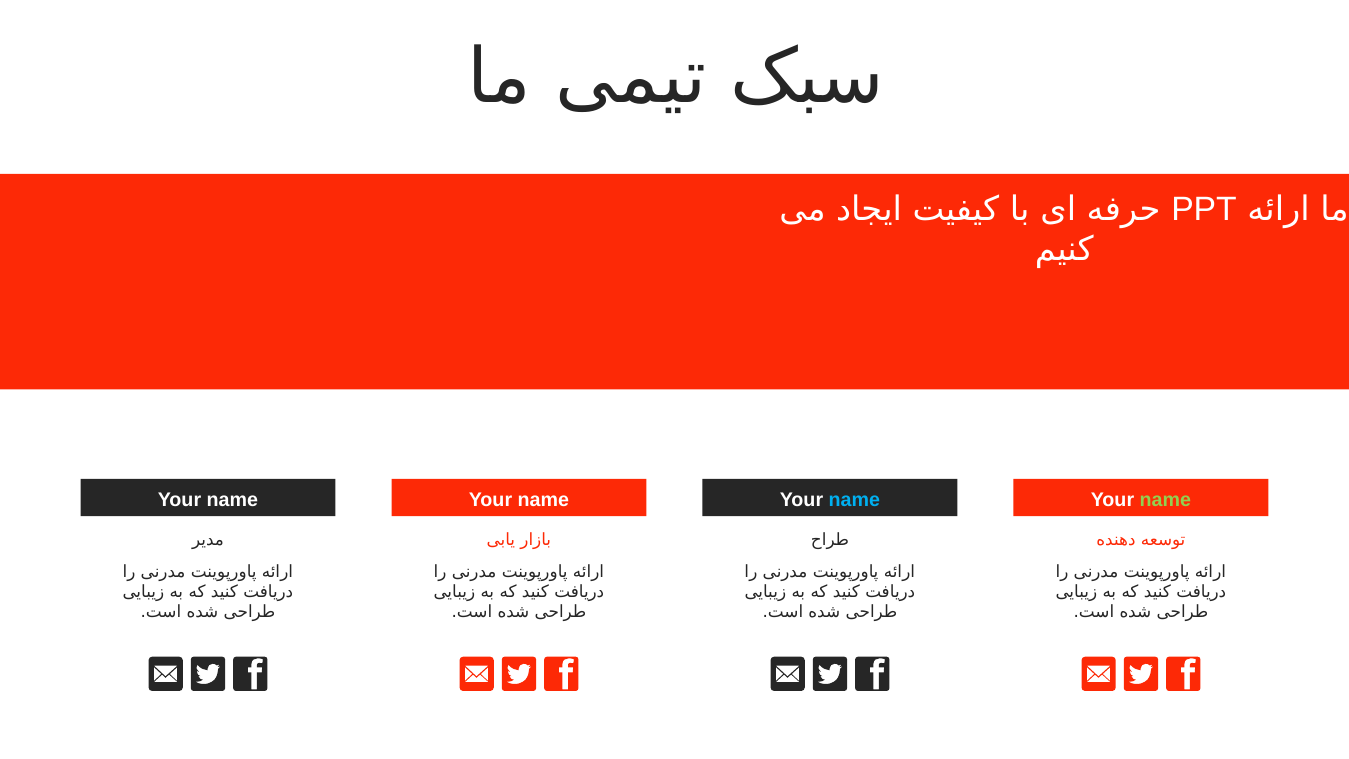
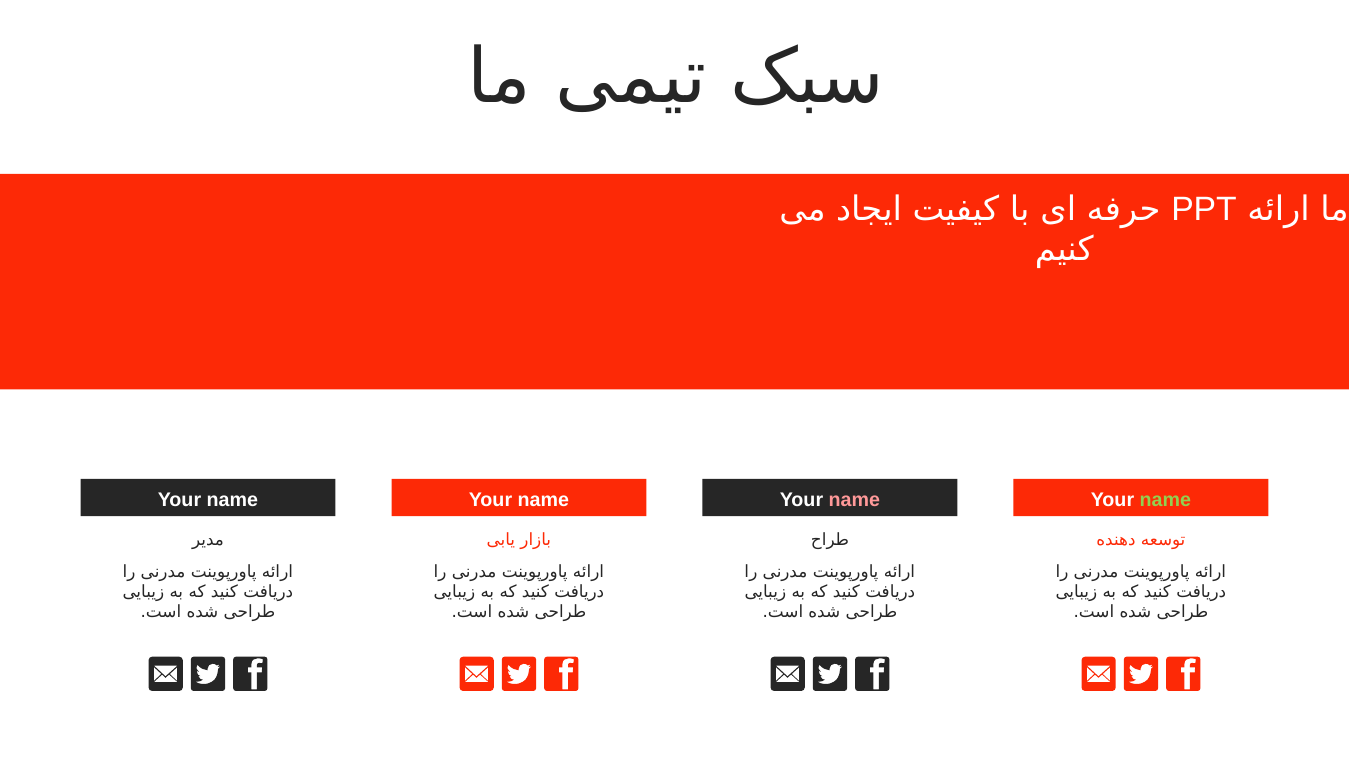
name at (854, 500) colour: light blue -> pink
